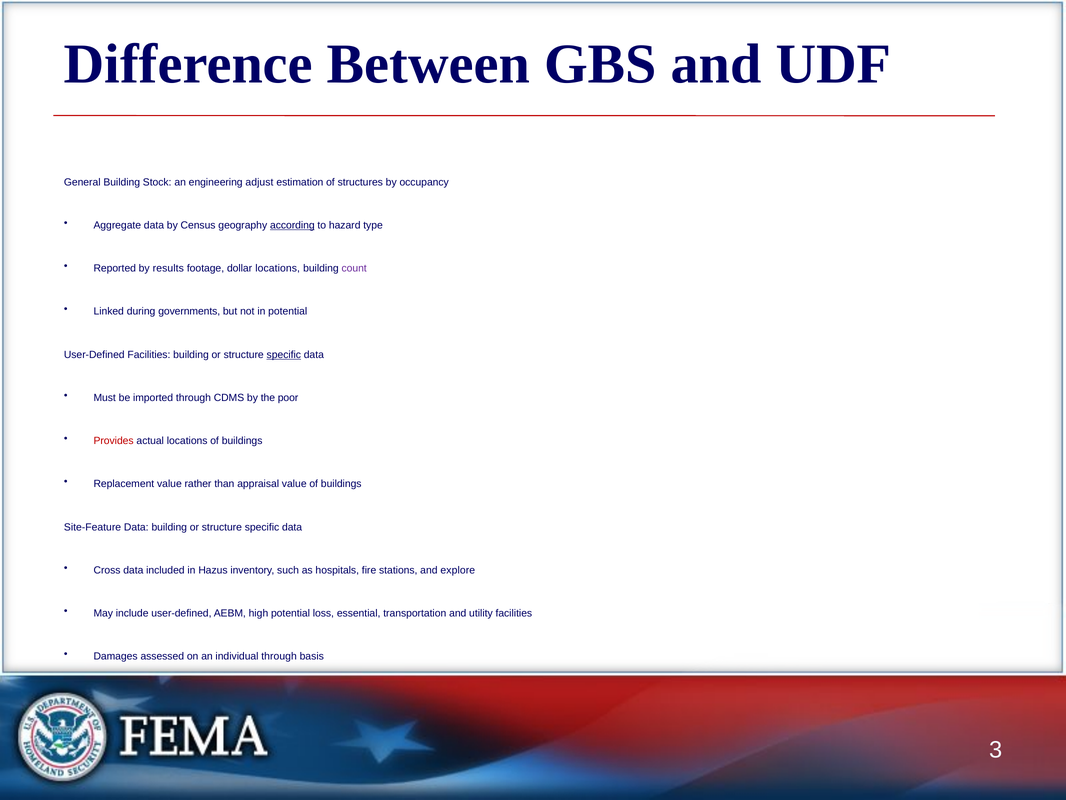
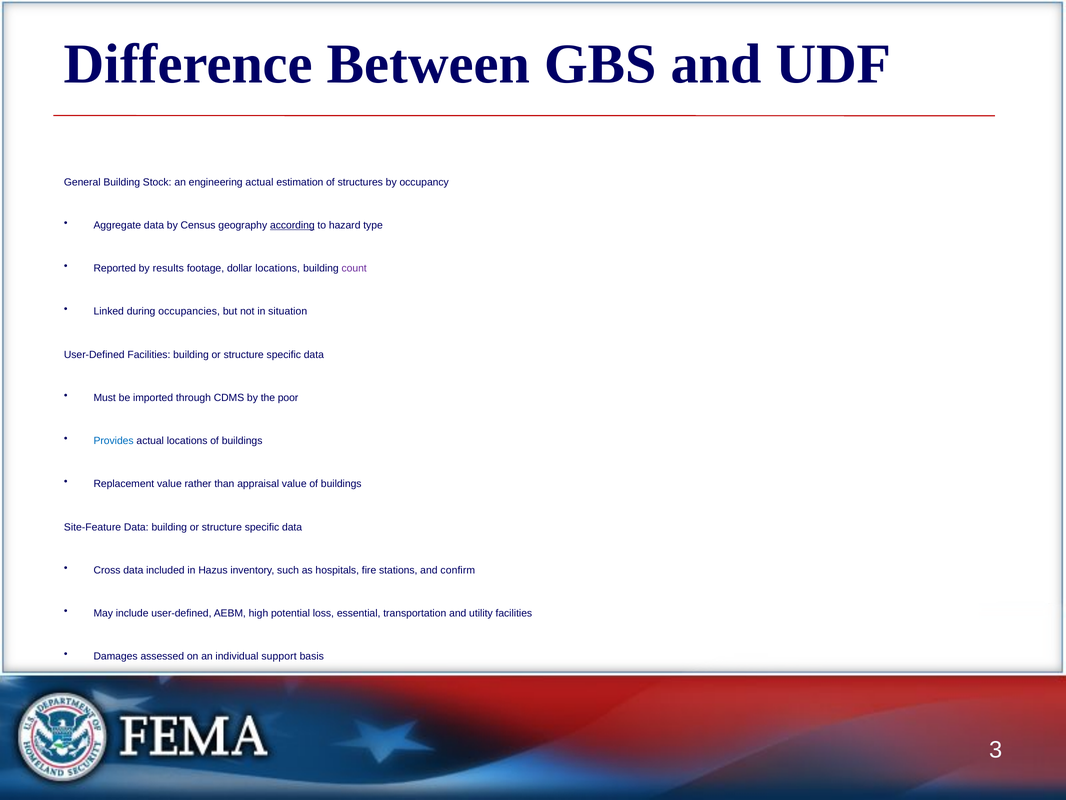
engineering adjust: adjust -> actual
governments: governments -> occupancies
in potential: potential -> situation
specific at (284, 354) underline: present -> none
Provides colour: red -> blue
explore: explore -> confirm
individual through: through -> support
